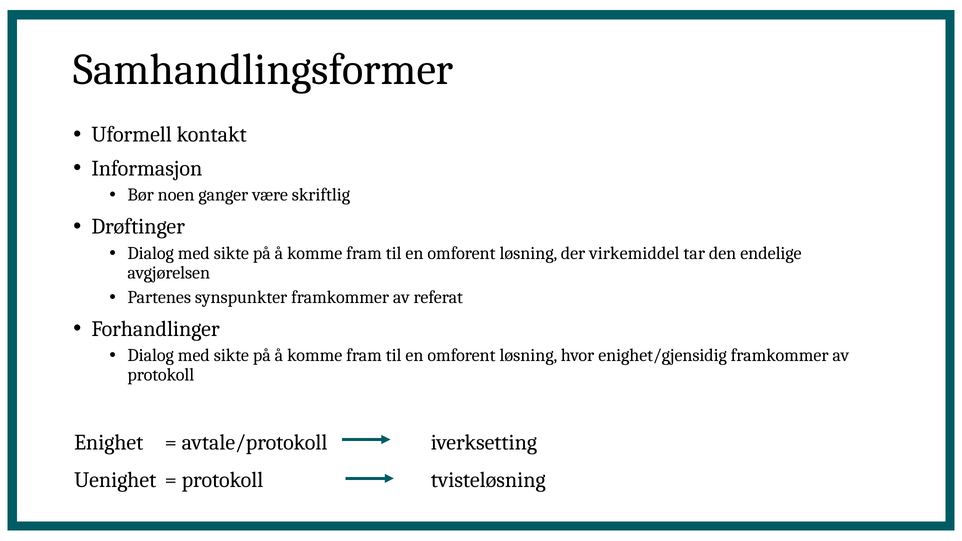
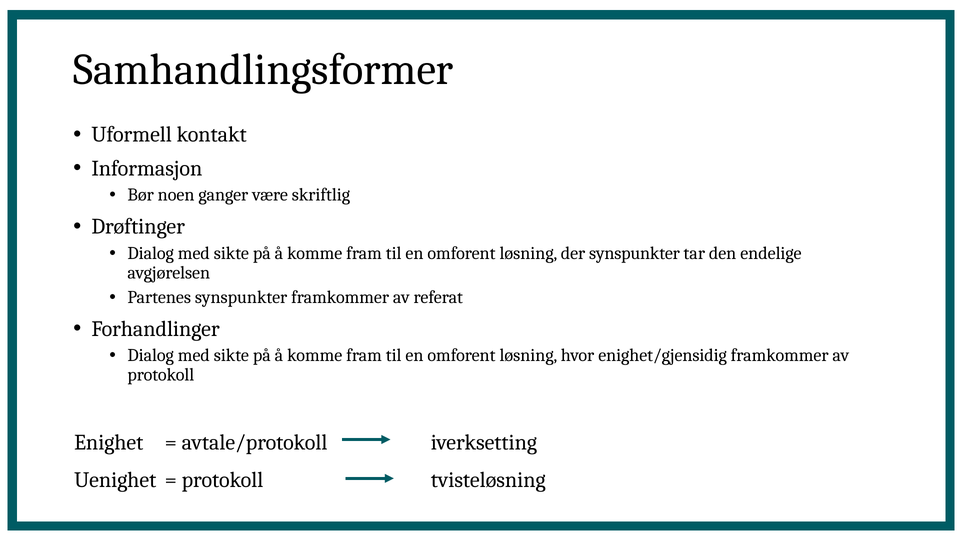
der virkemiddel: virkemiddel -> synspunkter
